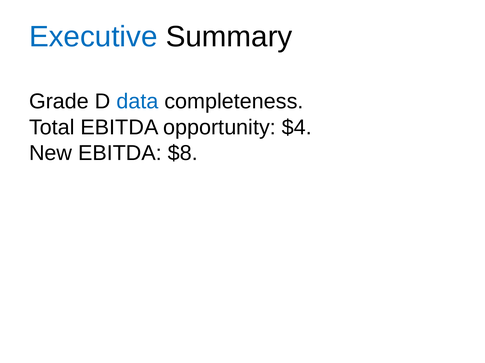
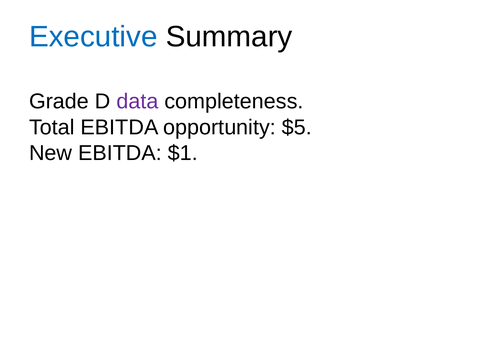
data colour: blue -> purple
$4: $4 -> $5
$8: $8 -> $1
